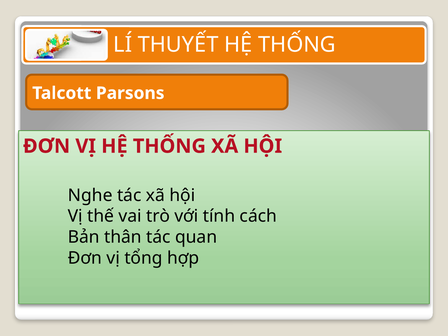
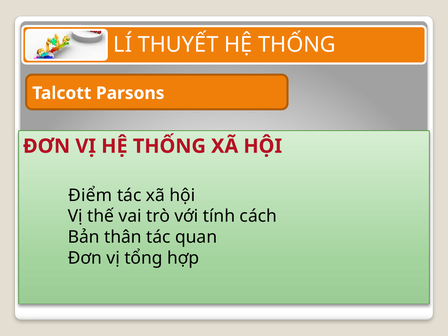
Nghe: Nghe -> Điểm
